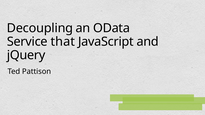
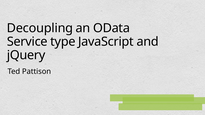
that: that -> type
